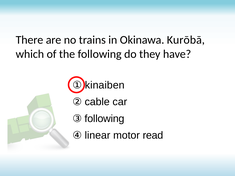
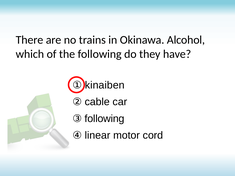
Kurōbā: Kurōbā -> Alcohol
read: read -> cord
